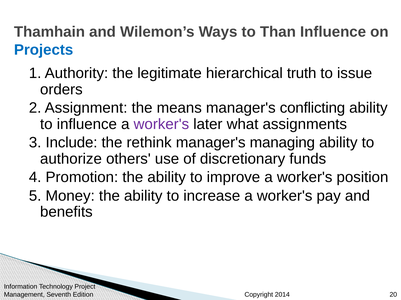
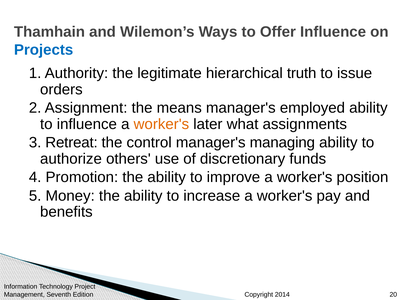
Than: Than -> Offer
conflicting: conflicting -> employed
worker's at (161, 125) colour: purple -> orange
Include: Include -> Retreat
rethink: rethink -> control
